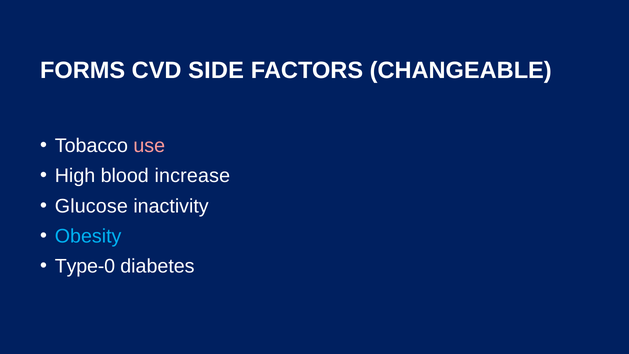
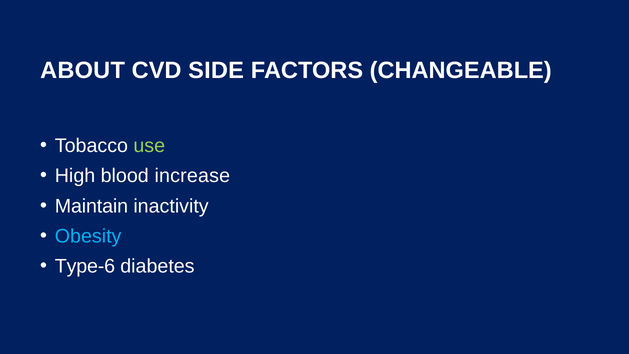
FORMS: FORMS -> ABOUT
use colour: pink -> light green
Glucose: Glucose -> Maintain
Type-0: Type-0 -> Type-6
